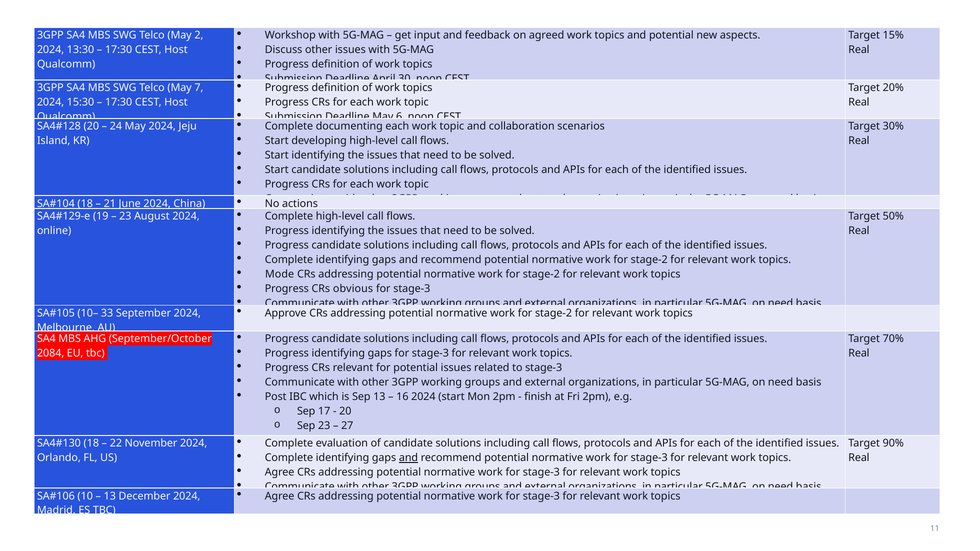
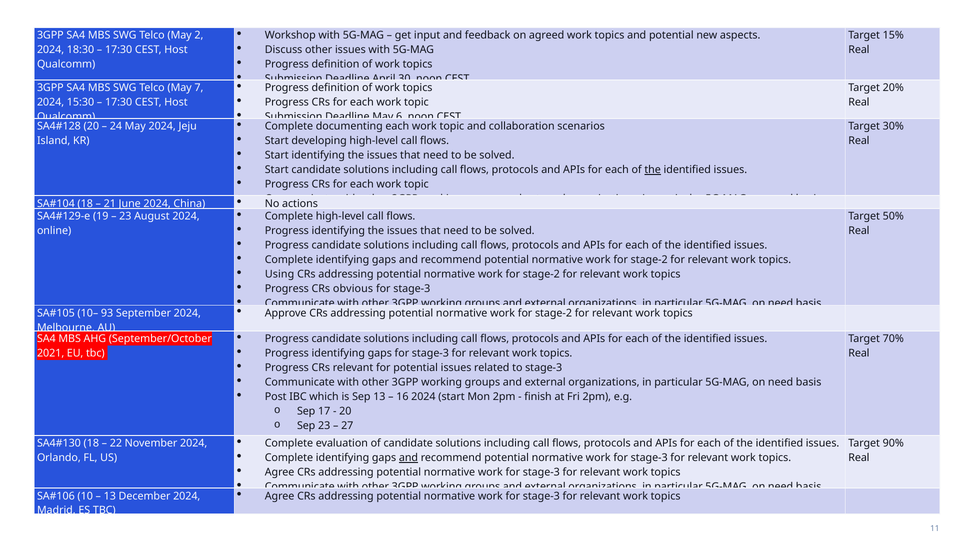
13:30: 13:30 -> 18:30
the at (653, 170) underline: none -> present
Mode: Mode -> Using
33: 33 -> 93
2084: 2084 -> 2021
